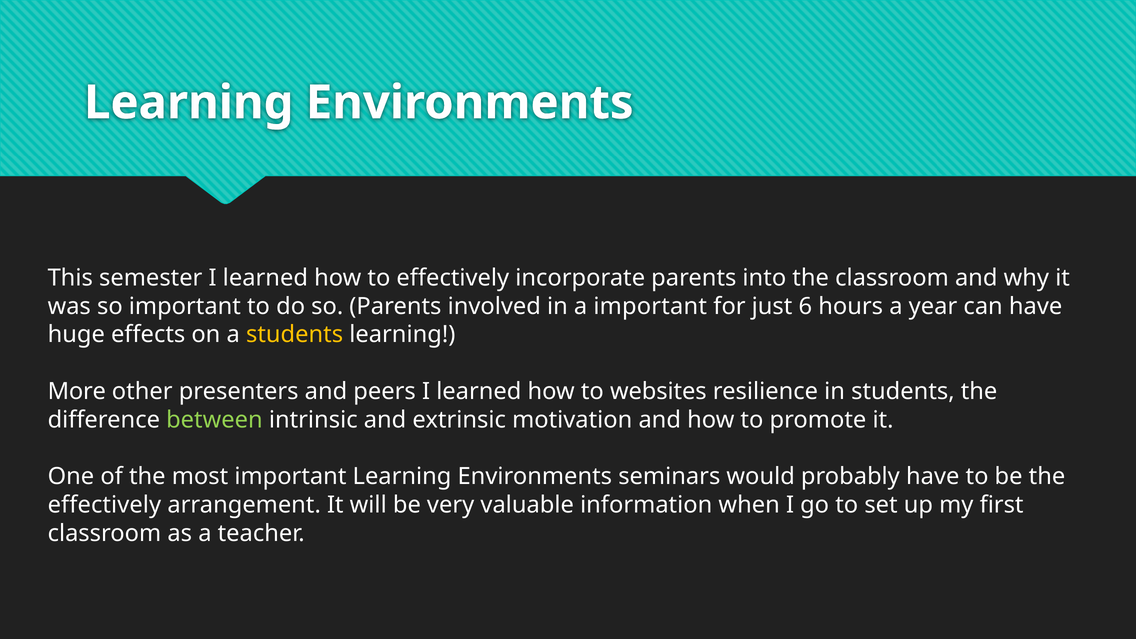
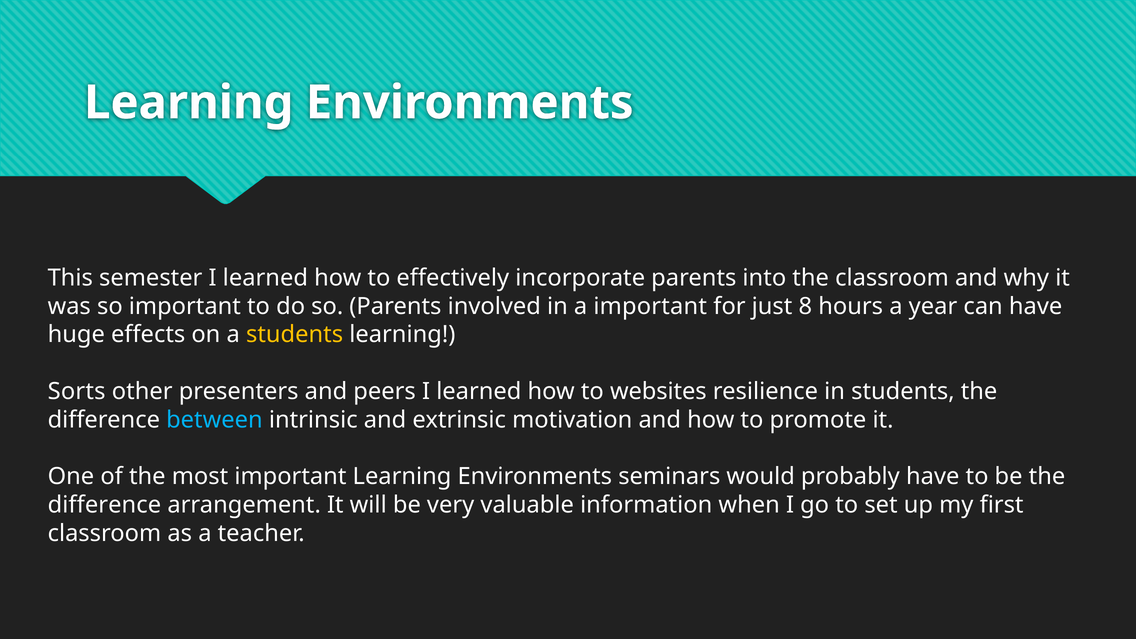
6: 6 -> 8
More: More -> Sorts
between colour: light green -> light blue
effectively at (104, 505): effectively -> difference
